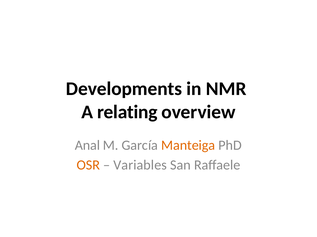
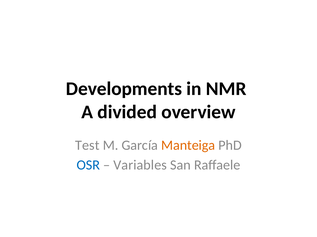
relating: relating -> divided
Anal: Anal -> Test
OSR colour: orange -> blue
